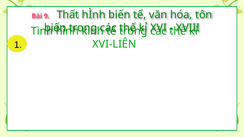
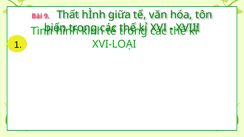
hÌnh biến: biến -> giữa
XVI-LIÊN: XVI-LIÊN -> XVI-LOẠI
